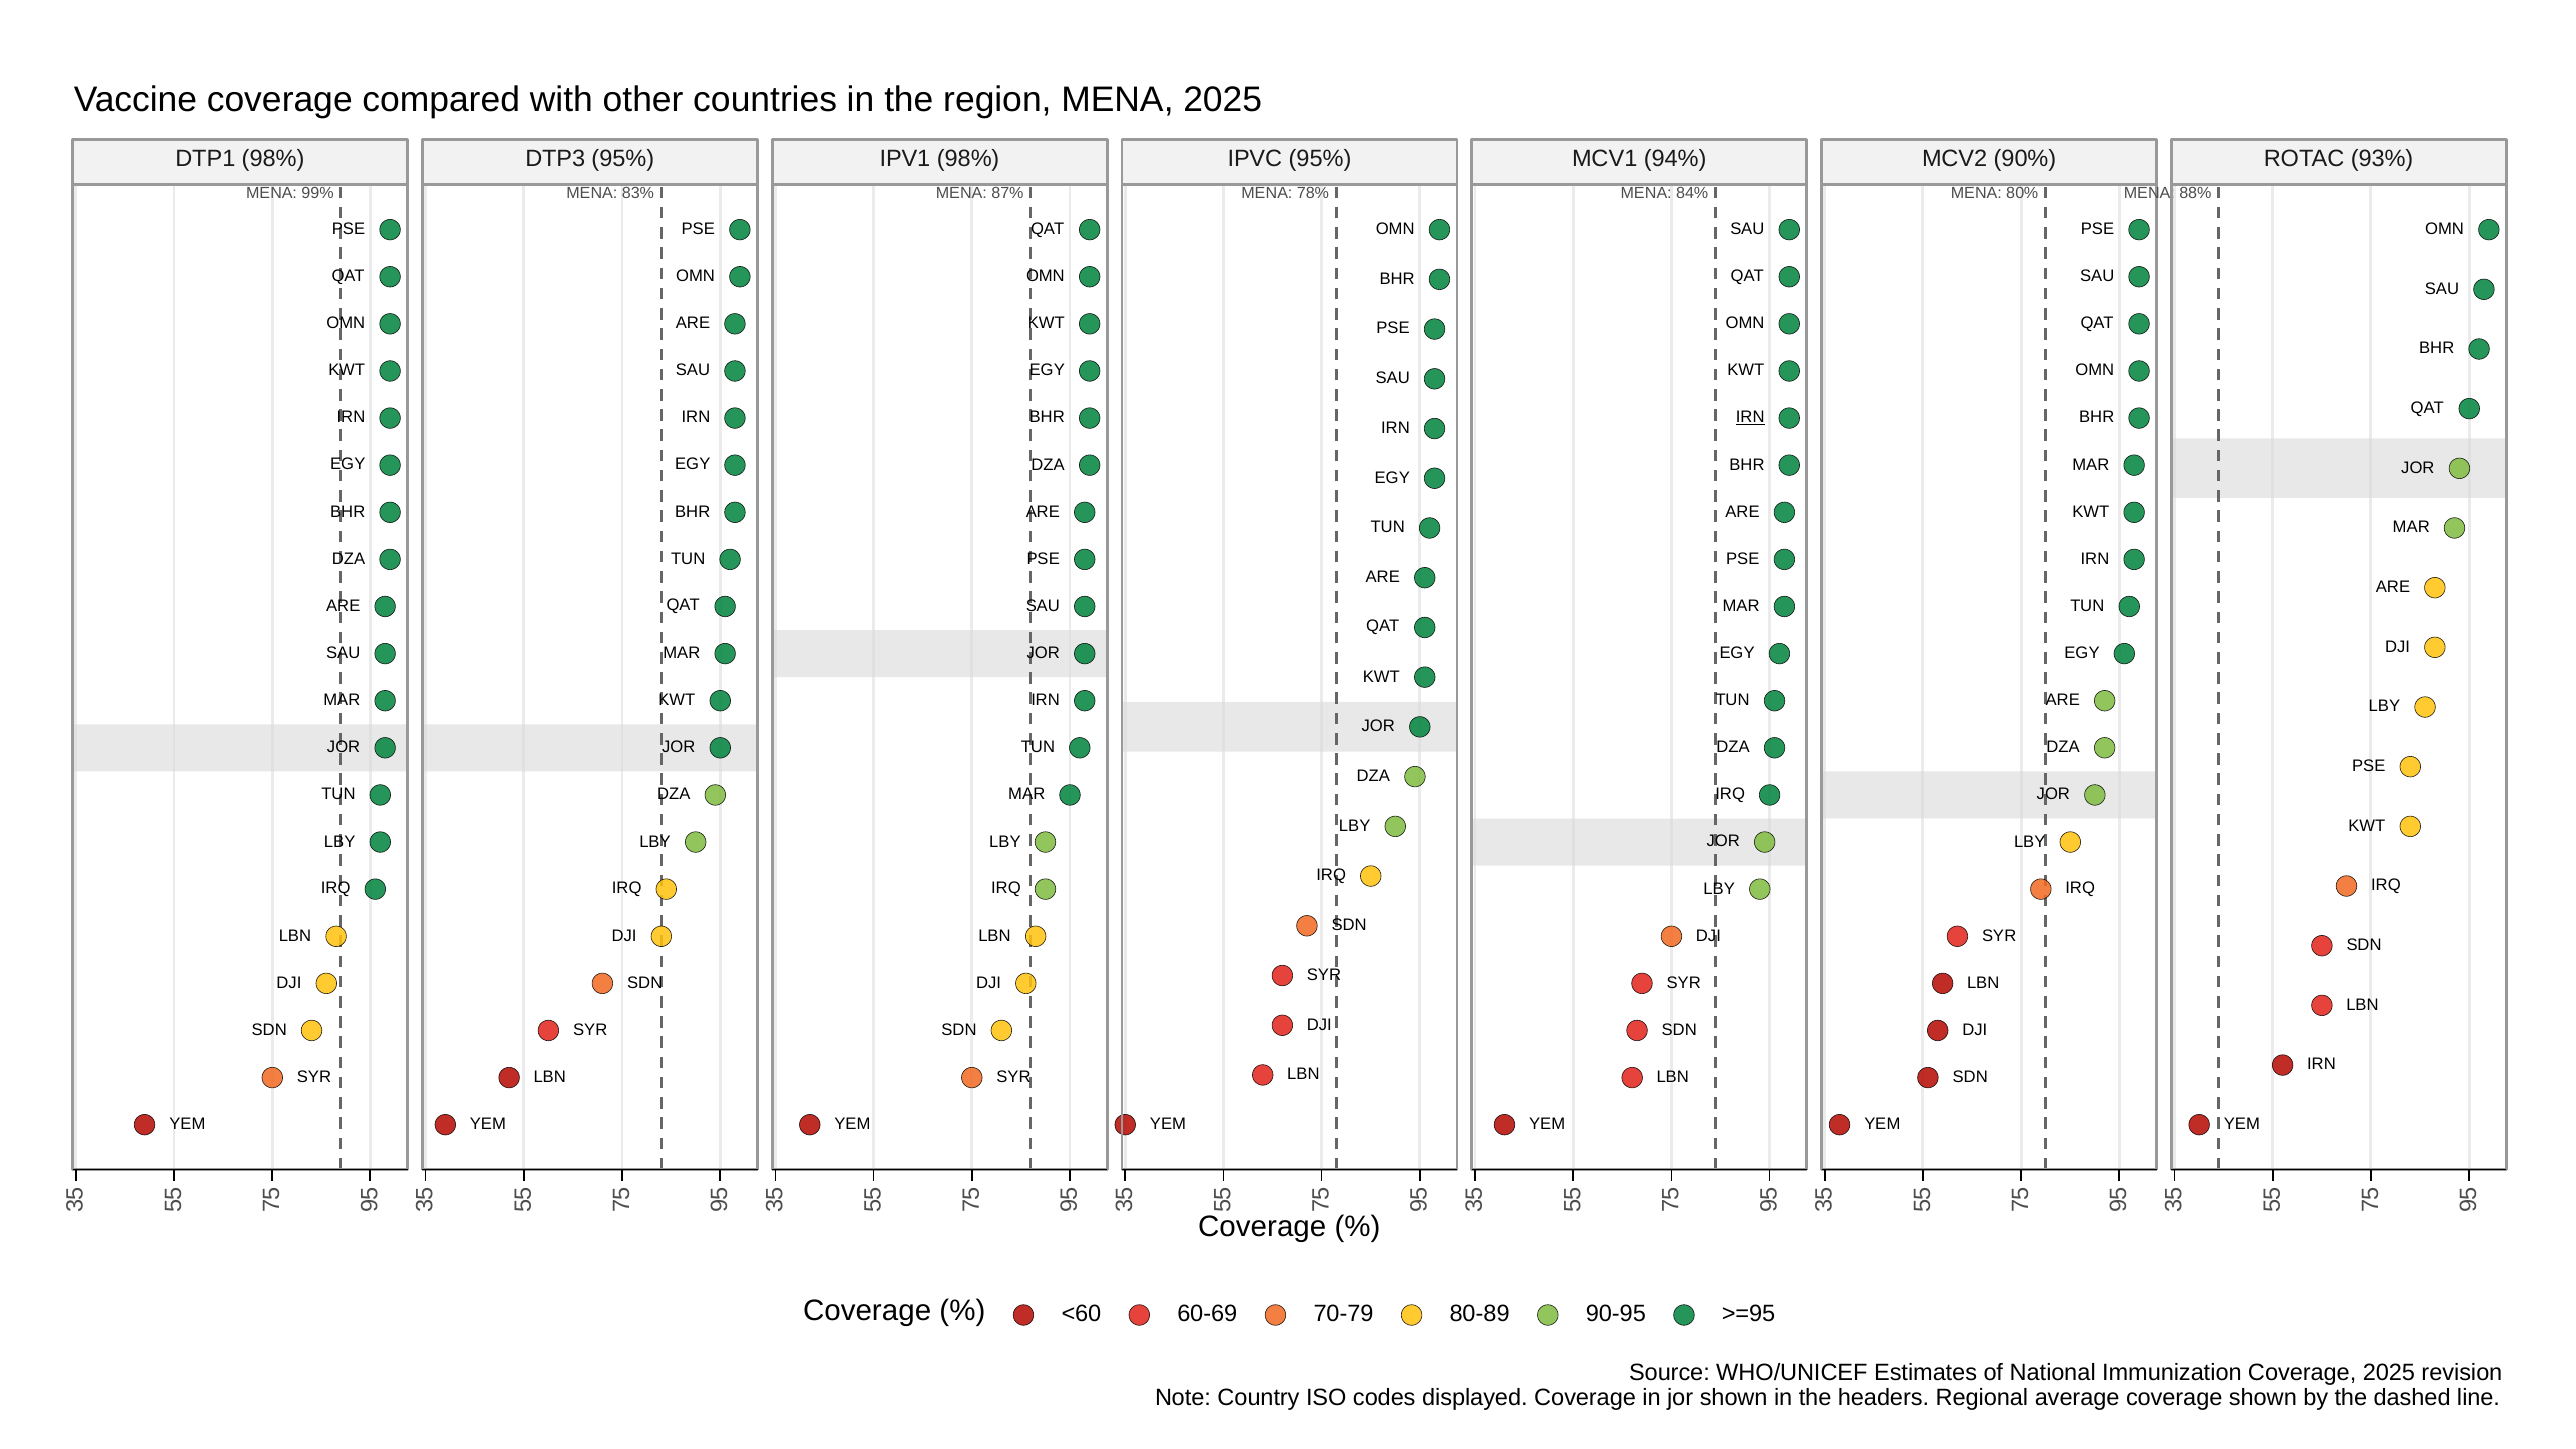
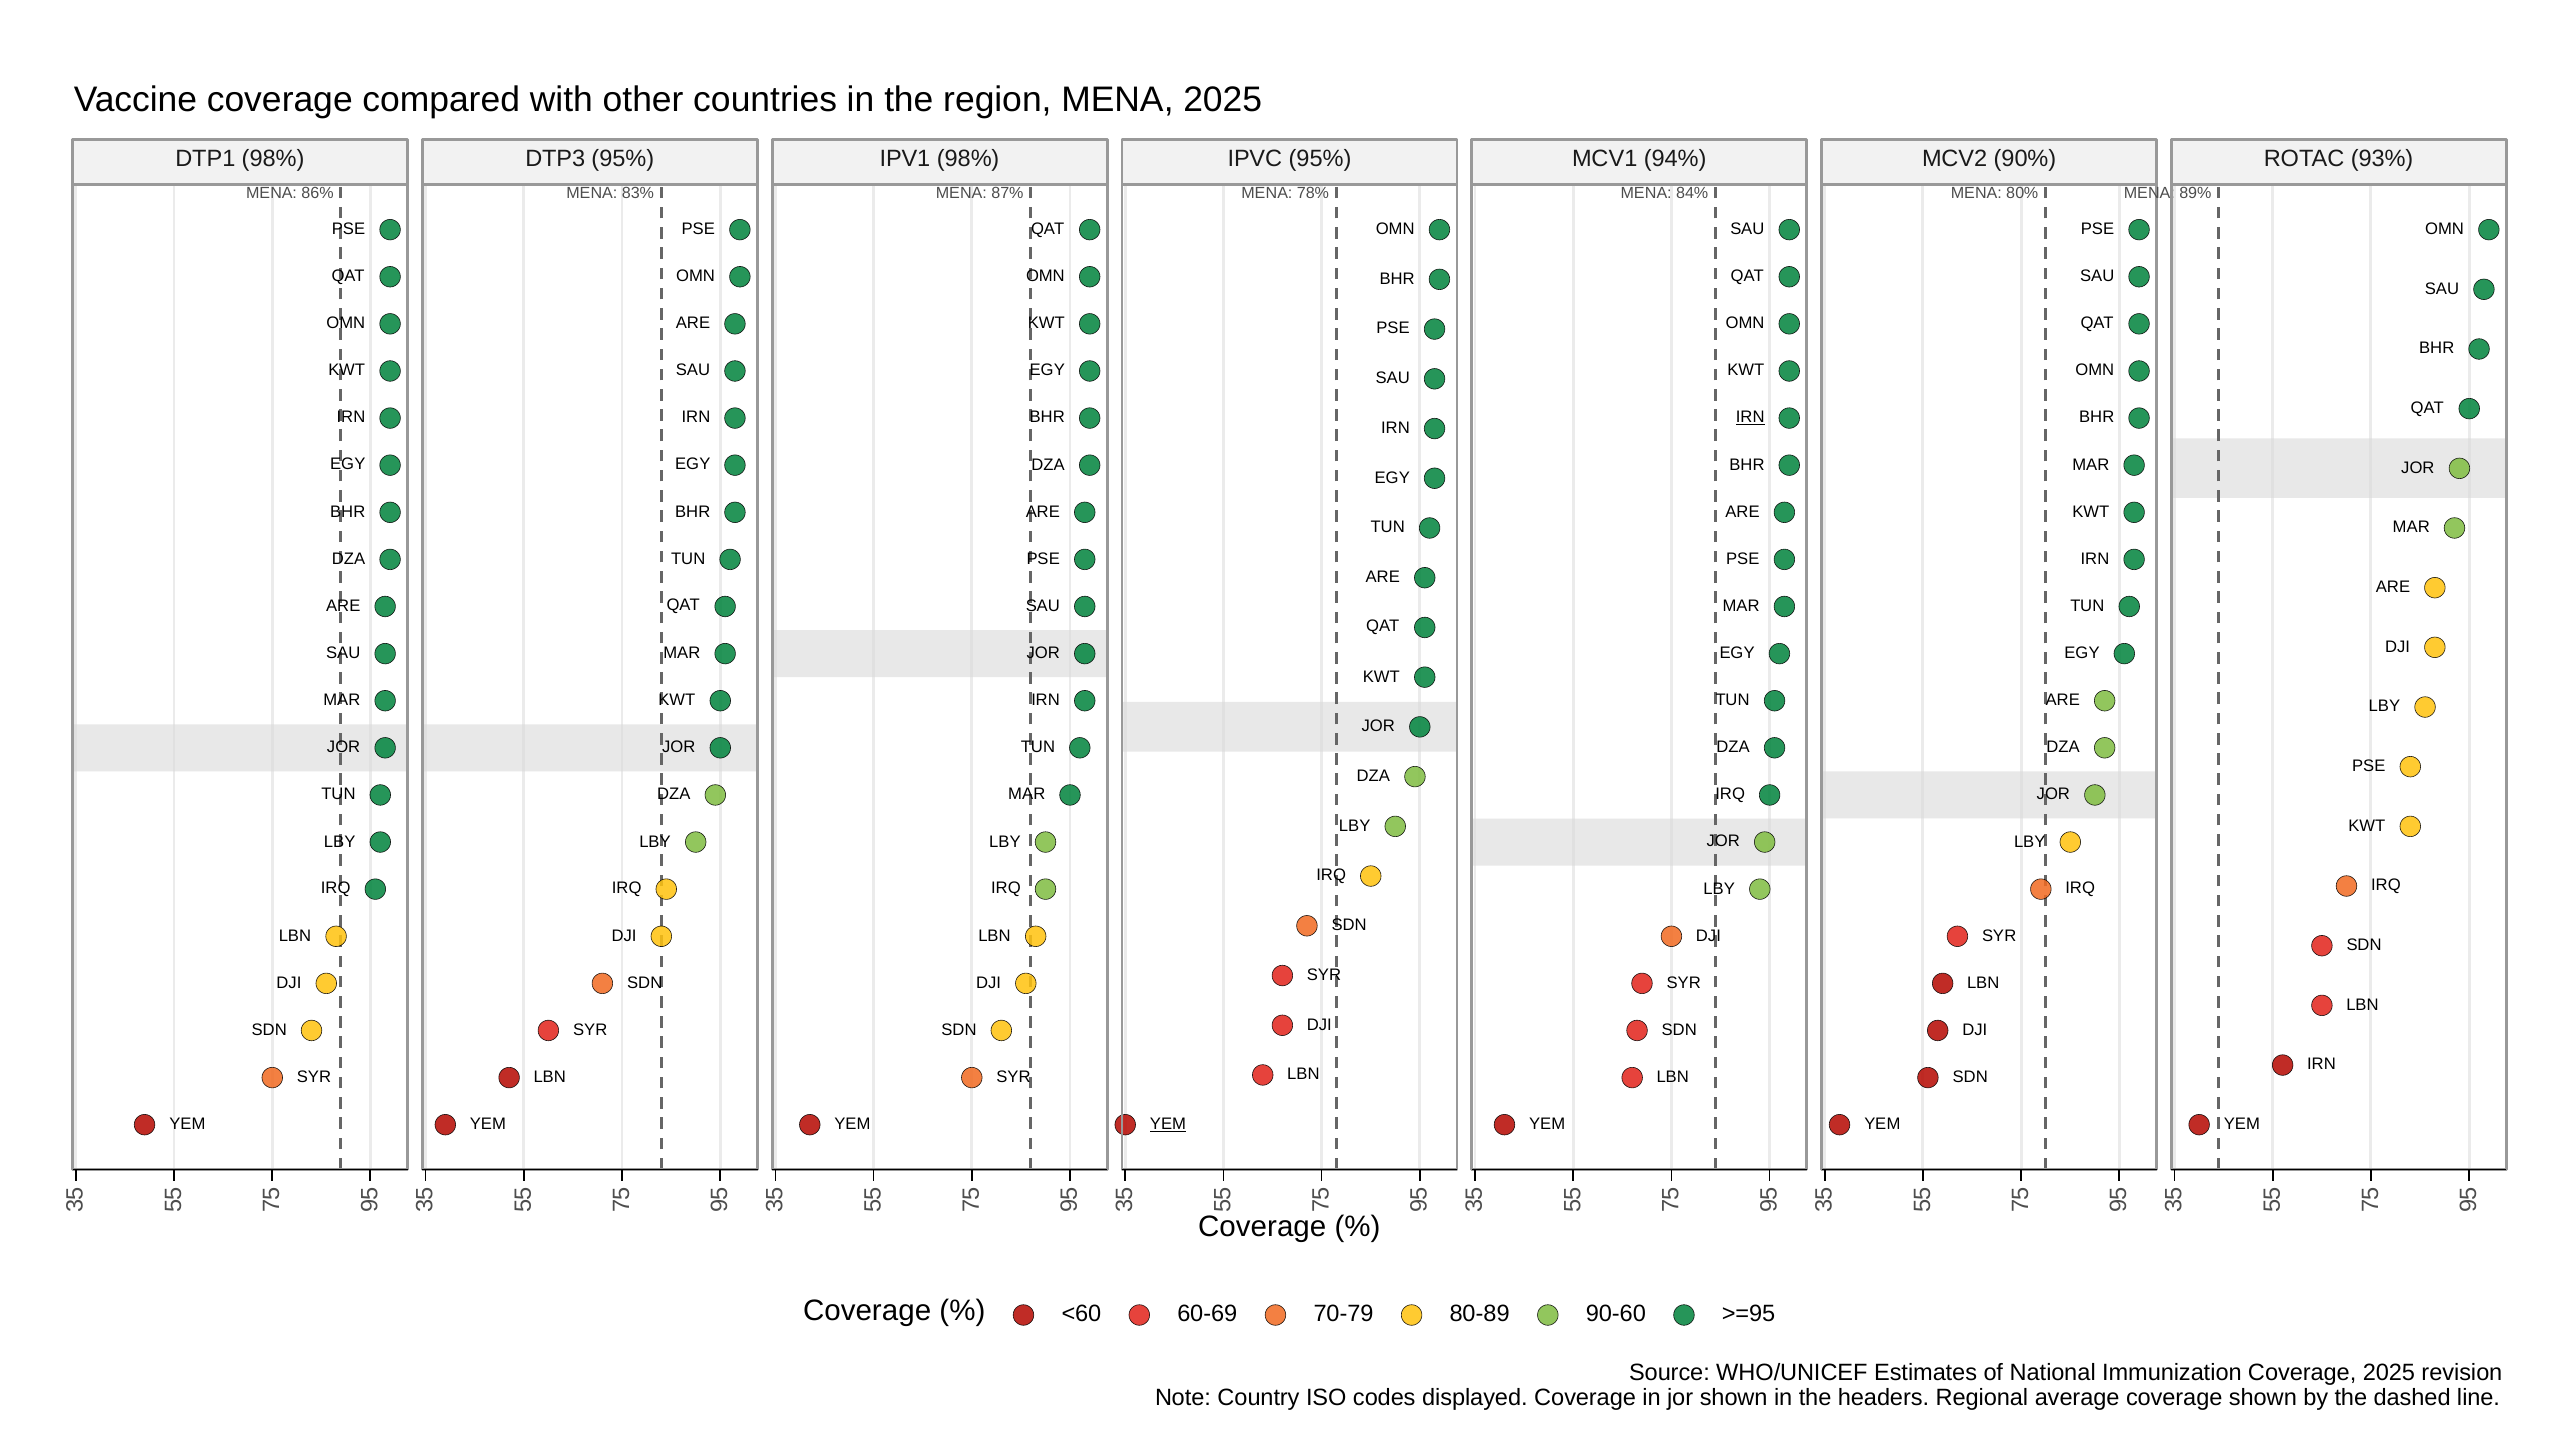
99%: 99% -> 86%
88%: 88% -> 89%
YEM at (1168, 1124) underline: none -> present
90-95: 90-95 -> 90-60
